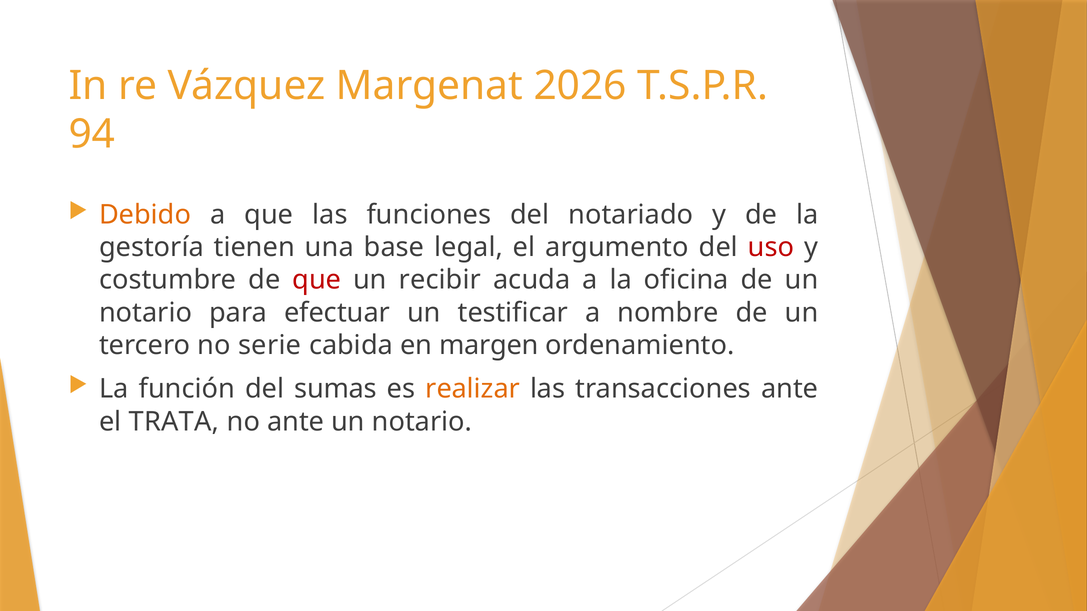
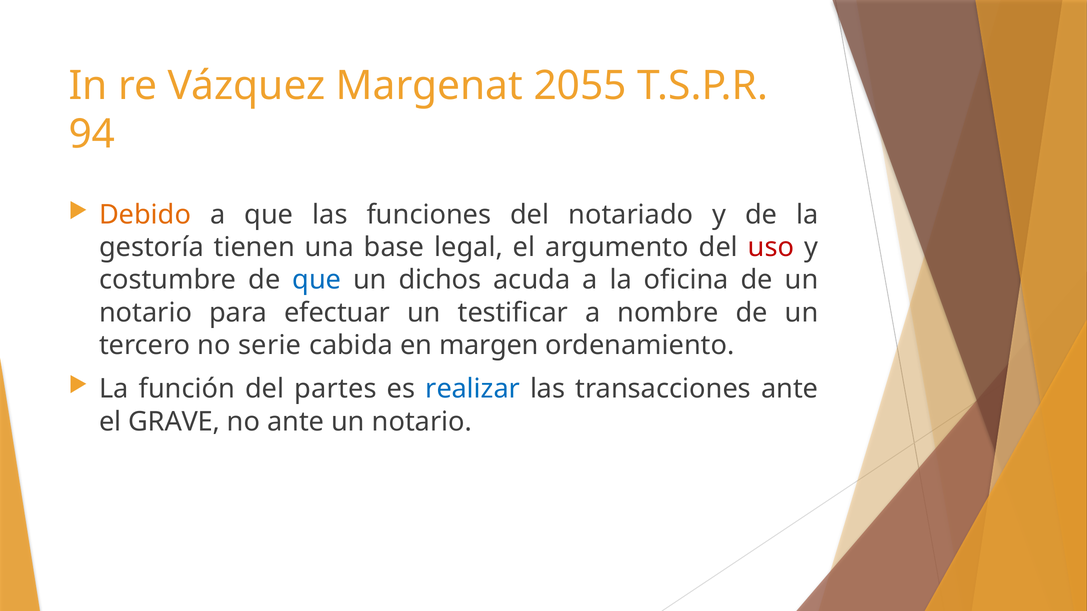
2026: 2026 -> 2055
que at (317, 280) colour: red -> blue
recibir: recibir -> dichos
sumas: sumas -> partes
realizar colour: orange -> blue
TRATA: TRATA -> GRAVE
